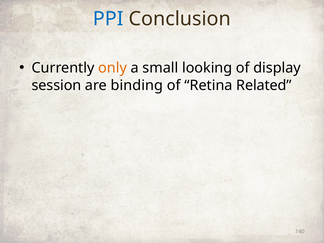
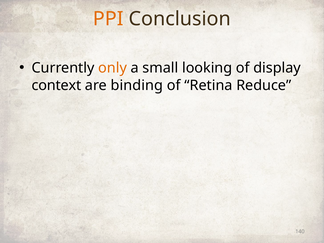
PPI colour: blue -> orange
session: session -> context
Related: Related -> Reduce
